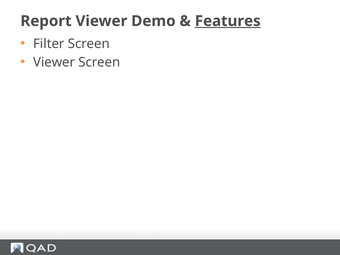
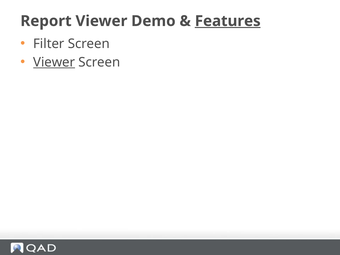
Viewer at (54, 62) underline: none -> present
